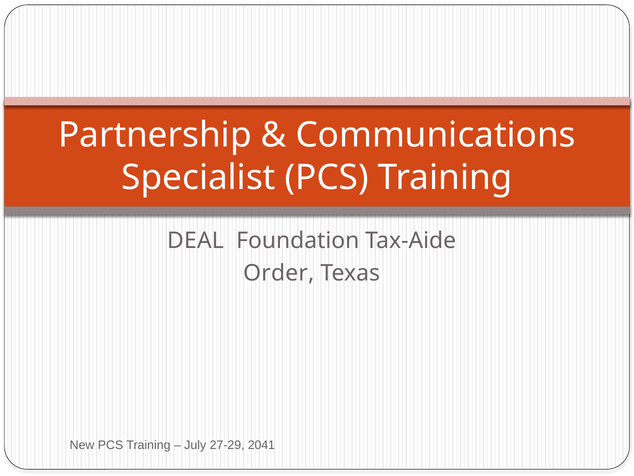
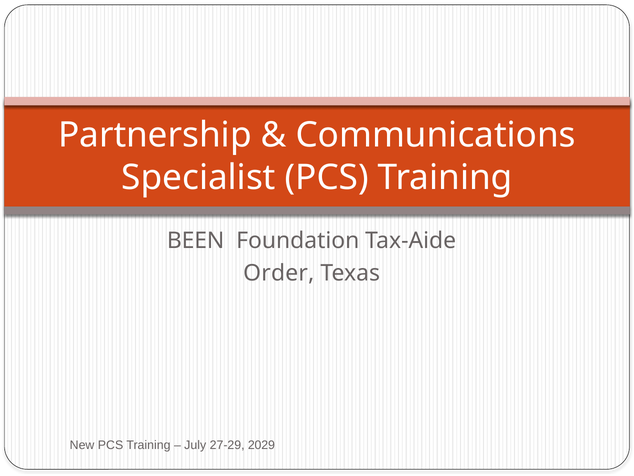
DEAL: DEAL -> BEEN
2041: 2041 -> 2029
